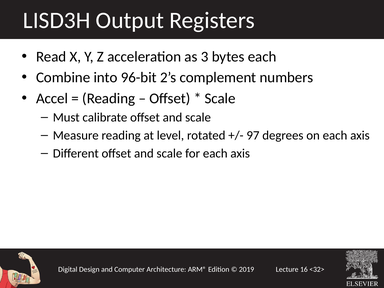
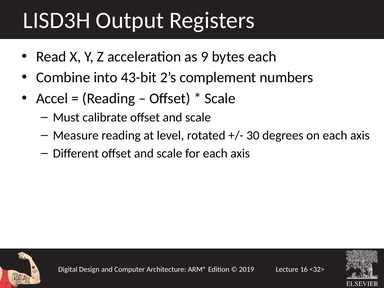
3: 3 -> 9
96-bit: 96-bit -> 43-bit
97: 97 -> 30
